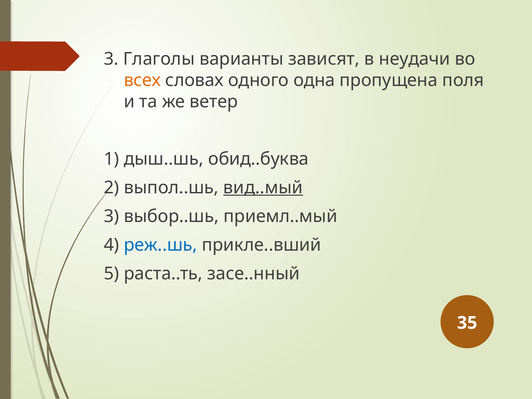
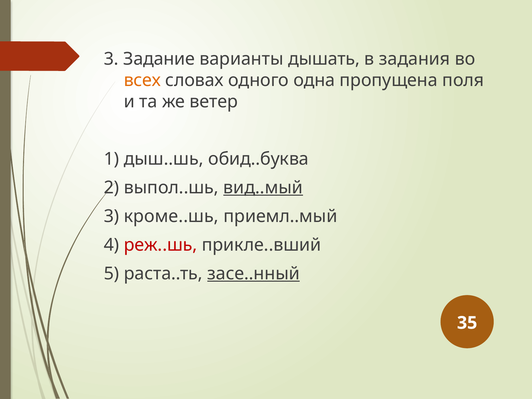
Глаголы: Глаголы -> Задание
зависят: зависят -> дышать
неудачи: неудачи -> задания
выбор..шь: выбор..шь -> кроме..шь
реж..шь colour: blue -> red
засе..нный underline: none -> present
